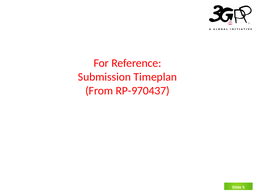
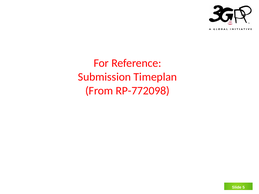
RP-970437: RP-970437 -> RP-772098
